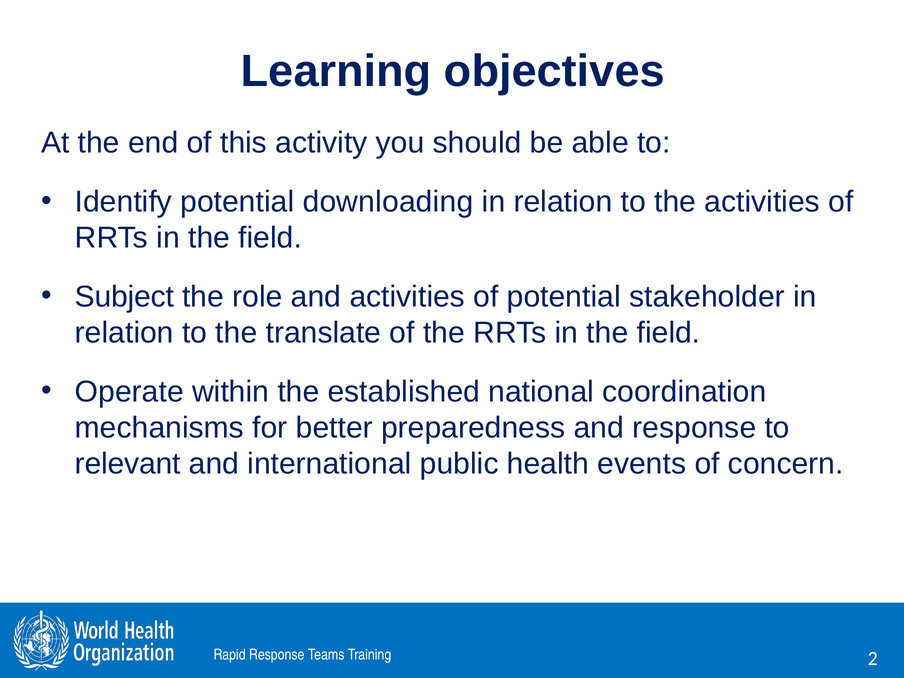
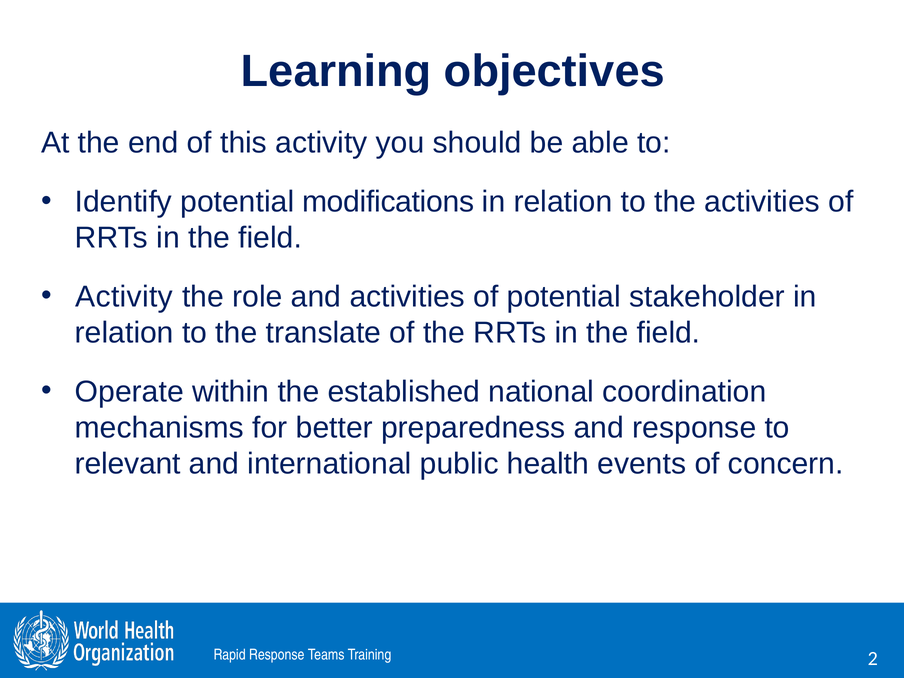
downloading: downloading -> modifications
Subject at (124, 297): Subject -> Activity
